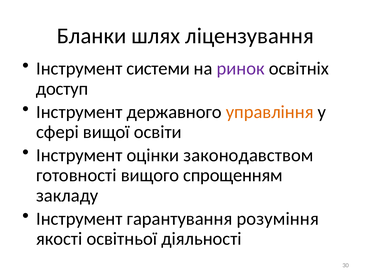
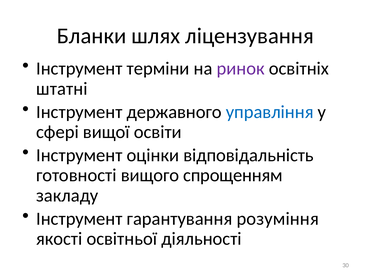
системи: системи -> терміни
доступ: доступ -> штатні
управління colour: orange -> blue
законодавством: законодавством -> відповідальність
